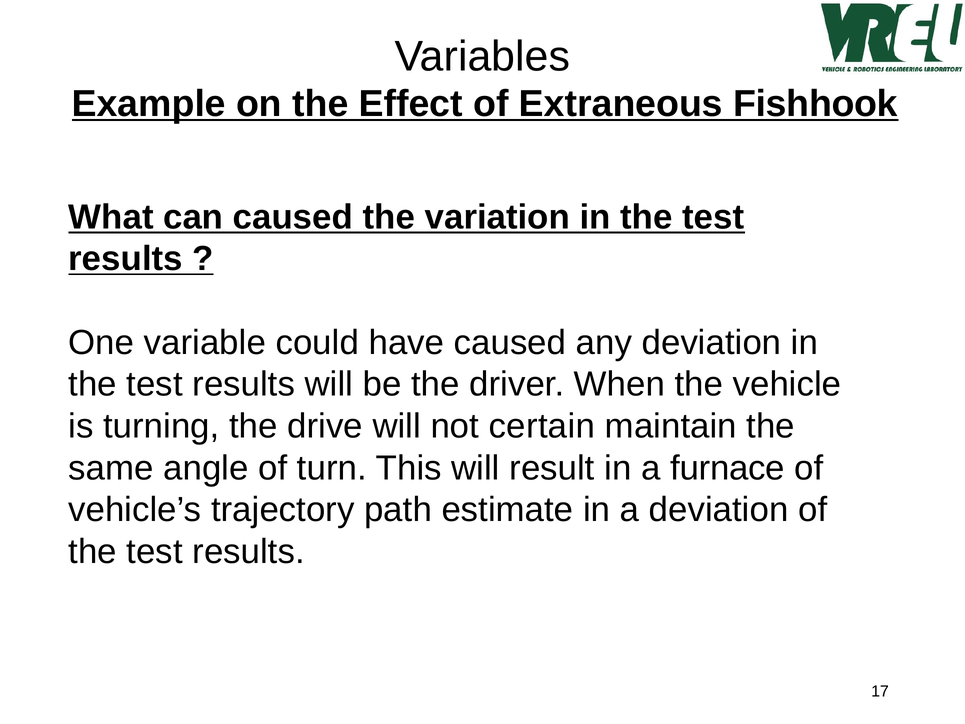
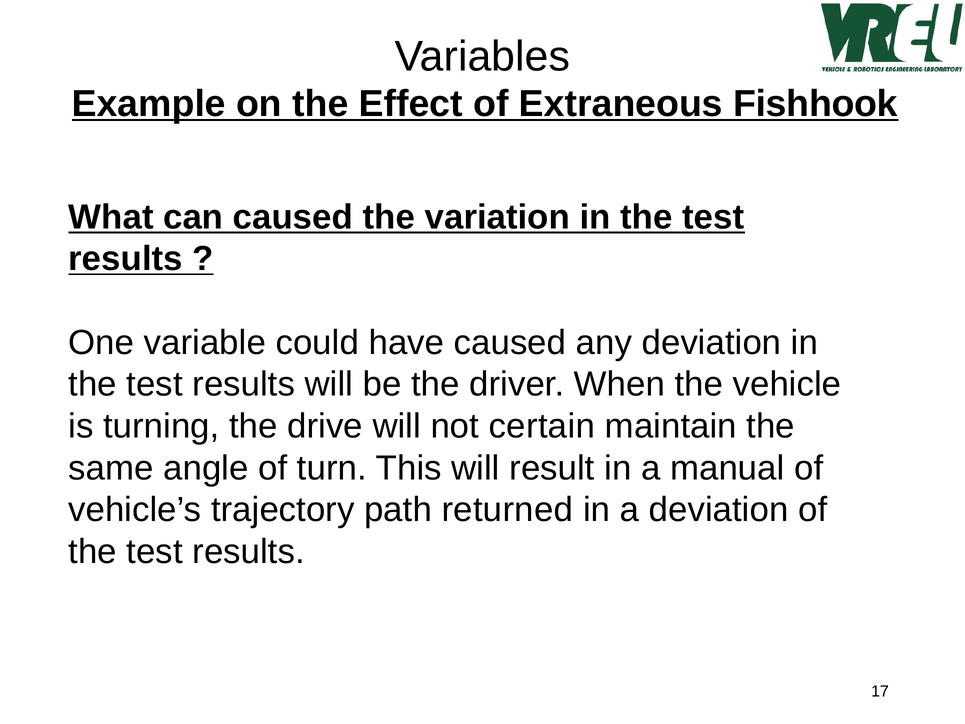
furnace: furnace -> manual
estimate: estimate -> returned
